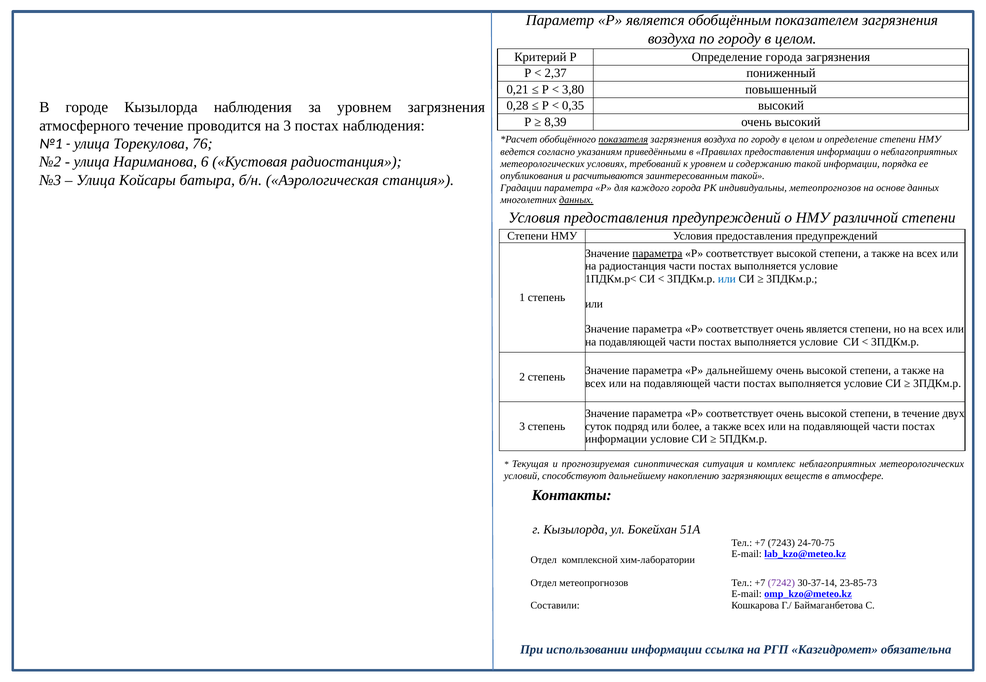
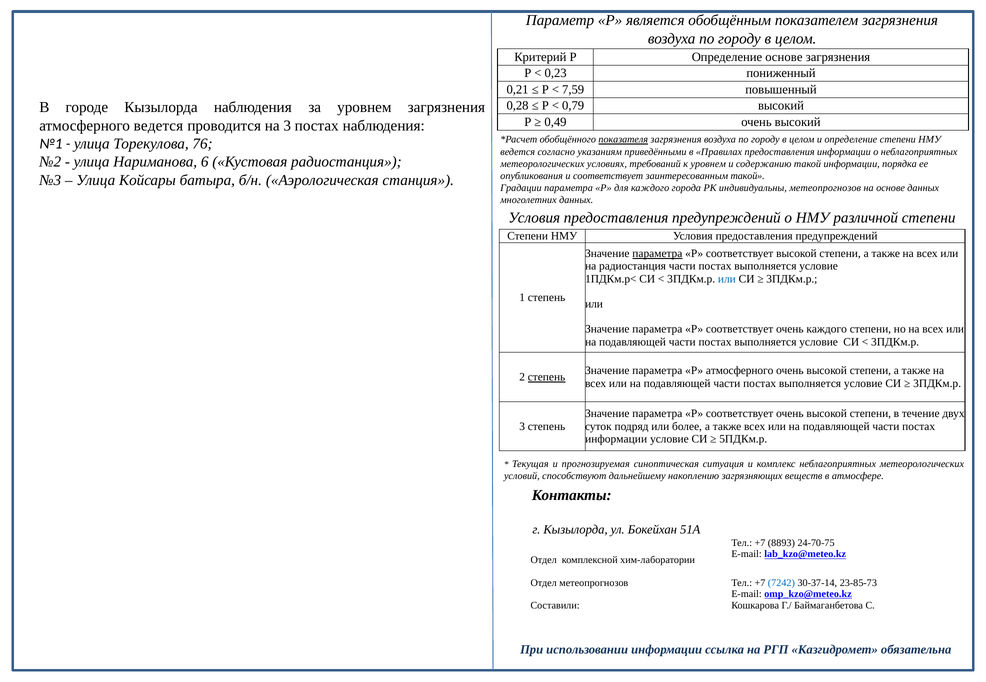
Определение города: города -> основе
2,37: 2,37 -> 0,23
3,80: 3,80 -> 7,59
0,35: 0,35 -> 0,79
8,39: 8,39 -> 0,49
атмосферного течение: течение -> ведется
и расчитываются: расчитываются -> соответствует
данных at (576, 200) underline: present -> none
очень является: является -> каждого
Р дальнейшему: дальнейшему -> атмосферного
степень at (547, 377) underline: none -> present
7243: 7243 -> 8893
7242 colour: purple -> blue
